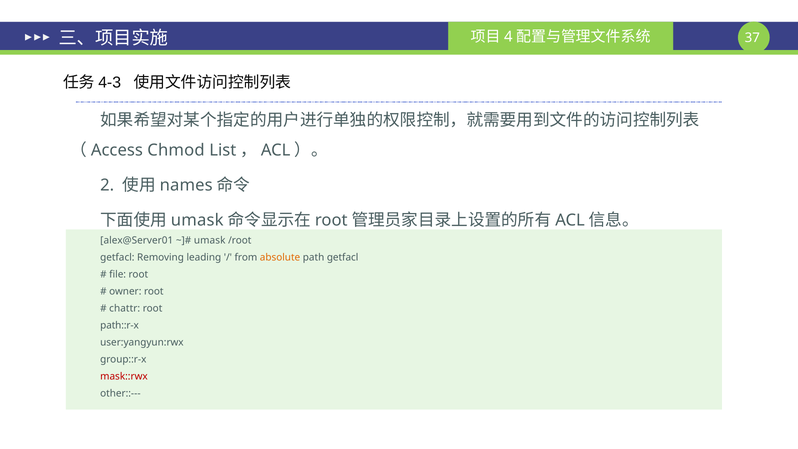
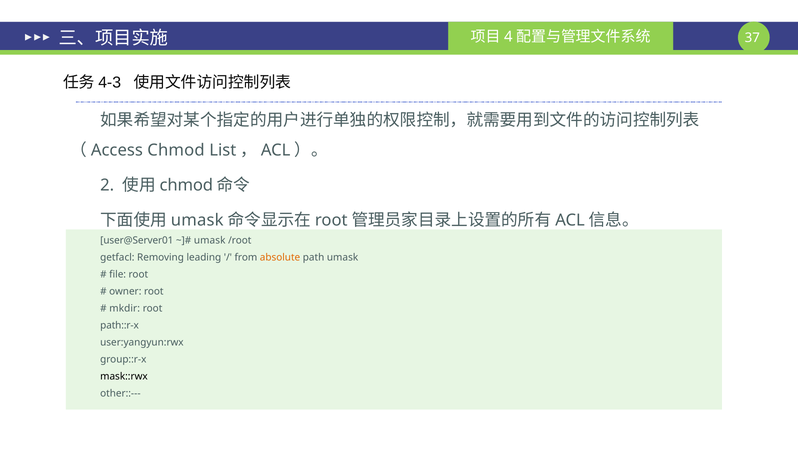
names at (186, 185): names -> chmod
alex@Server01: alex@Server01 -> user@Server01
path getfacl: getfacl -> umask
chattr: chattr -> mkdir
mask::rwx colour: red -> black
